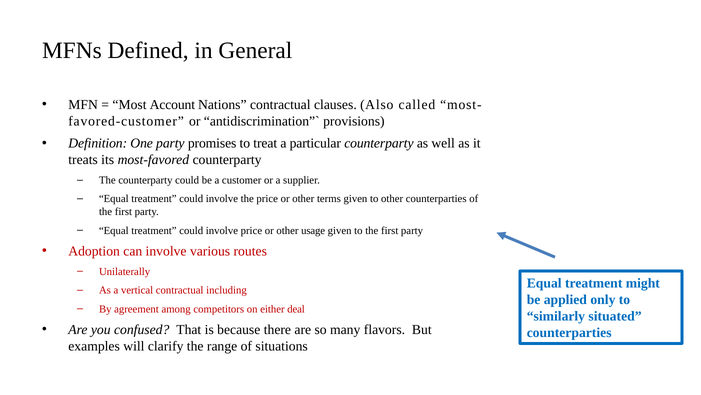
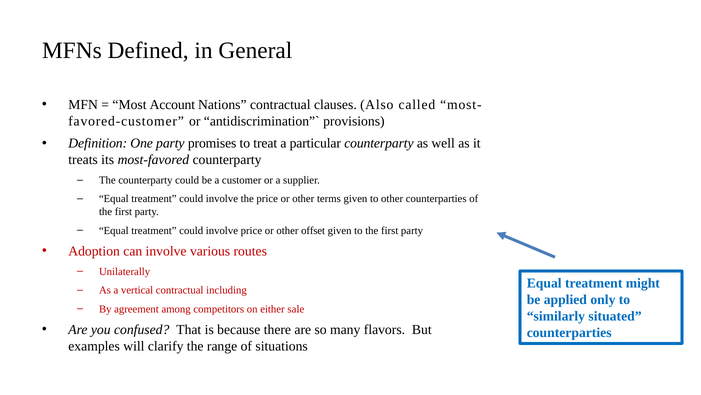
usage: usage -> offset
deal: deal -> sale
